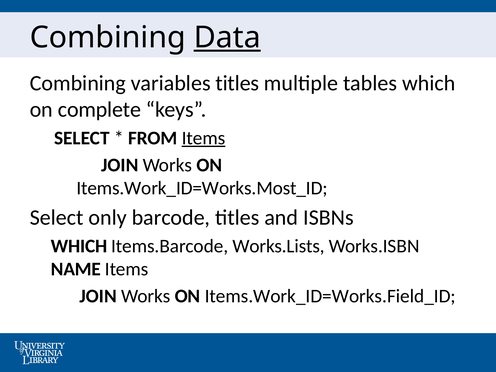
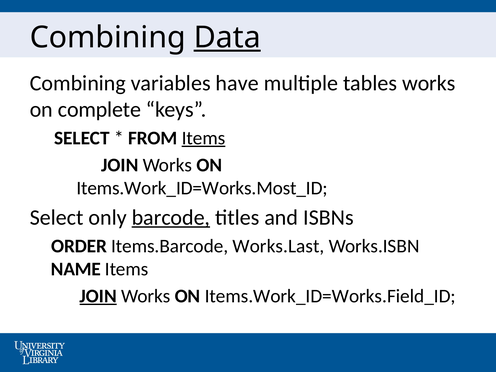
variables titles: titles -> have
tables which: which -> works
barcode underline: none -> present
WHICH at (79, 246): WHICH -> ORDER
Works.Lists: Works.Lists -> Works.Last
JOIN at (98, 296) underline: none -> present
